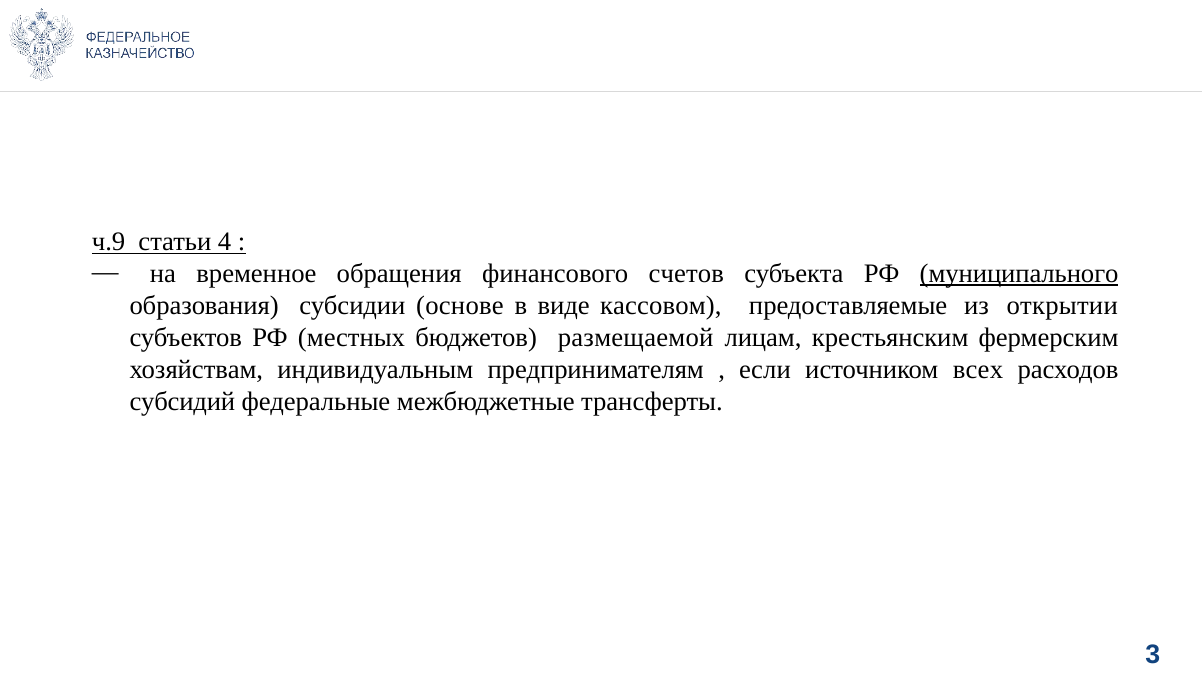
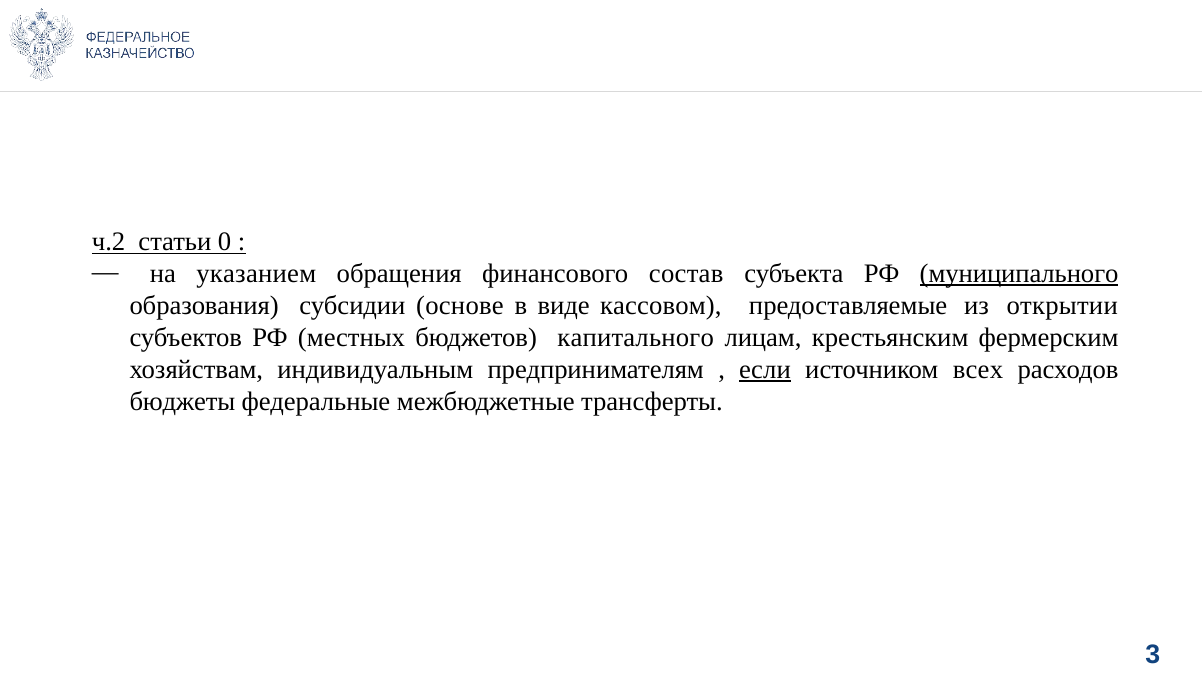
ч.9: ч.9 -> ч.2
4: 4 -> 0
временное: временное -> указанием
счетов: счетов -> состав
размещаемой: размещаемой -> капитального
если underline: none -> present
субсидий: субсидий -> бюджеты
